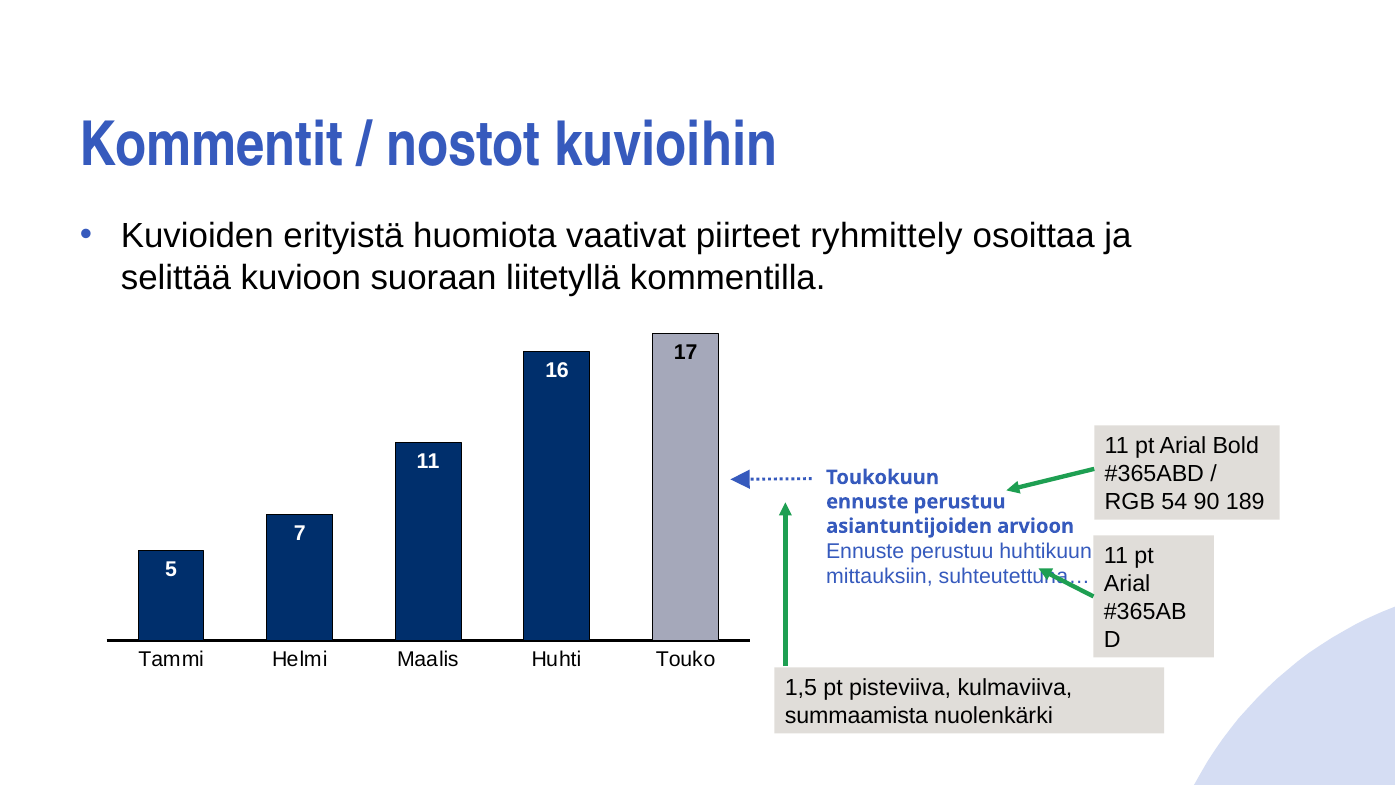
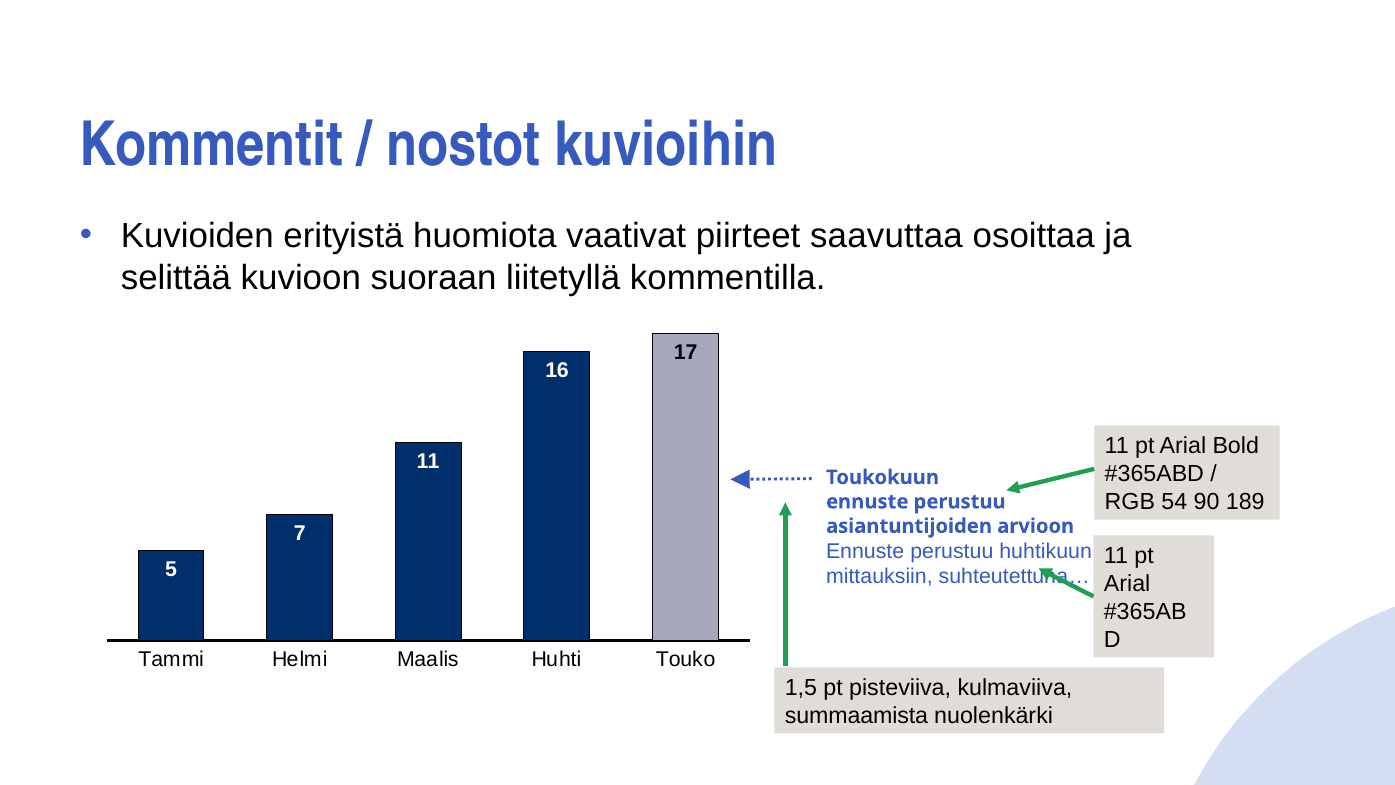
ryhmittely: ryhmittely -> saavuttaa
